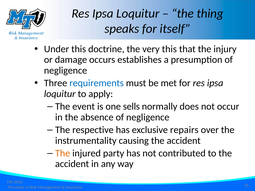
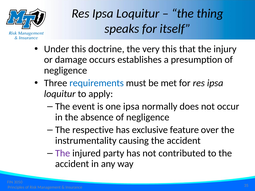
one sells: sells -> ipsa
repairs: repairs -> feature
The at (63, 153) colour: orange -> purple
